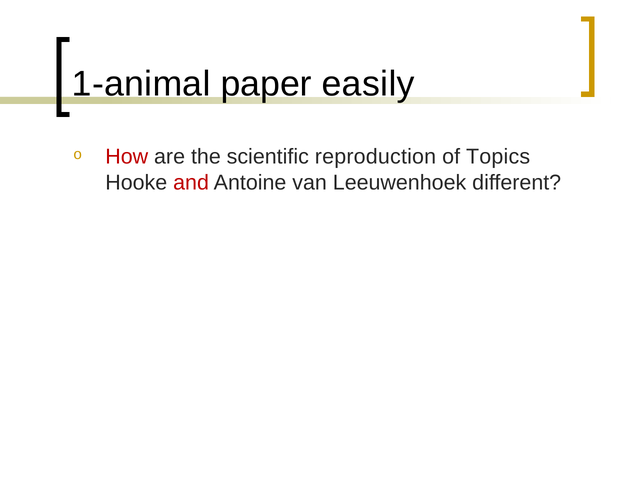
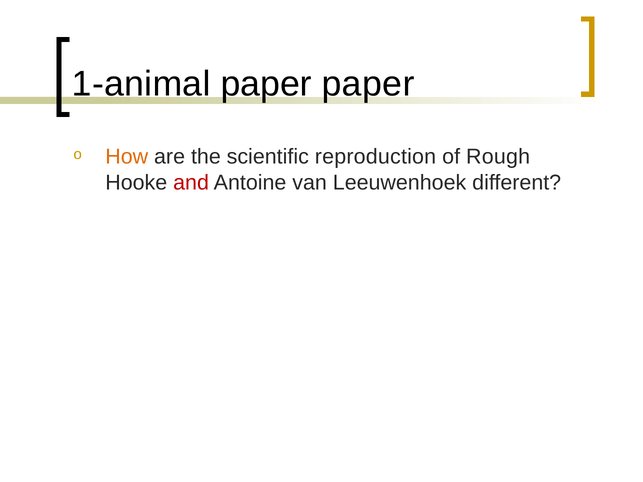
paper easily: easily -> paper
How colour: red -> orange
Topics: Topics -> Rough
